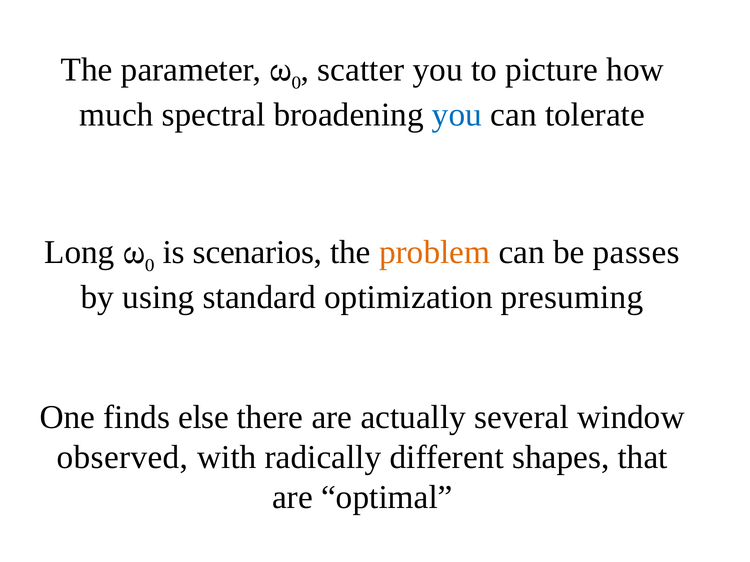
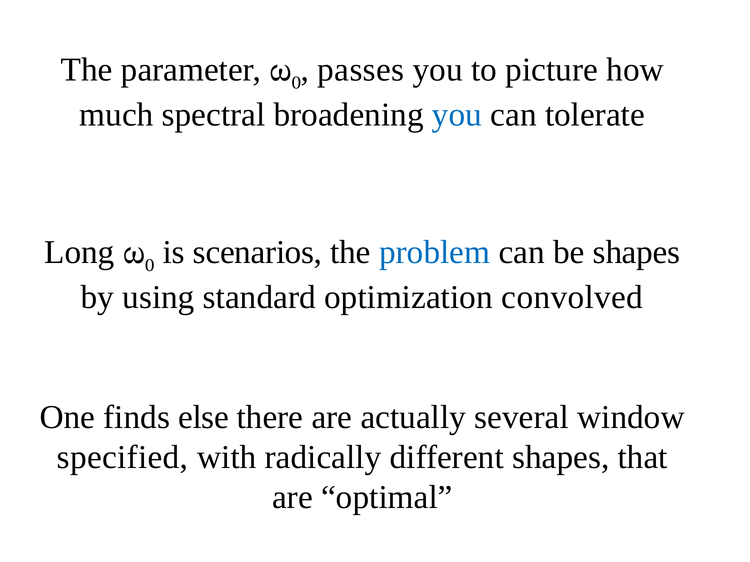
scatter: scatter -> passes
problem colour: orange -> blue
be passes: passes -> shapes
presuming: presuming -> convolved
observed: observed -> specified
